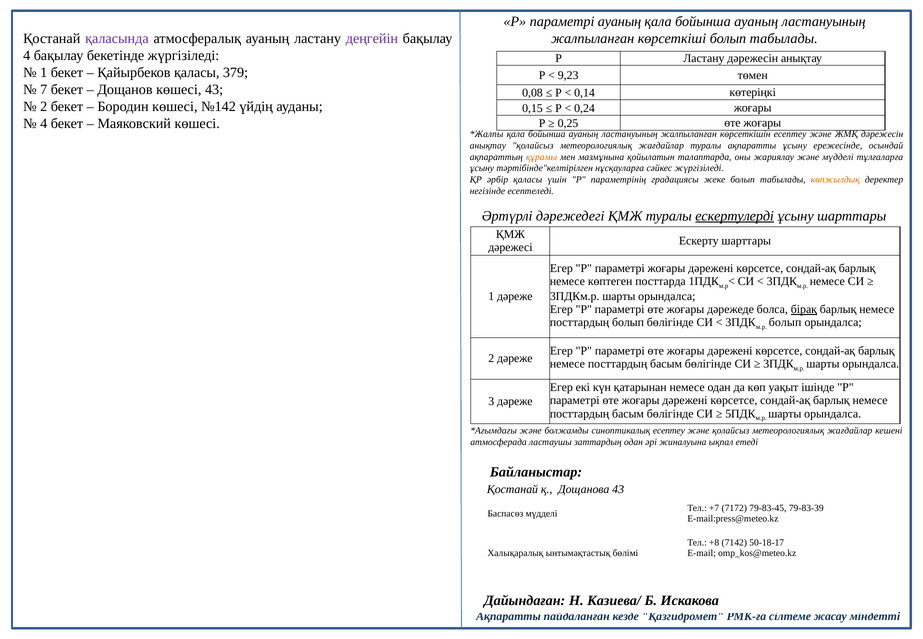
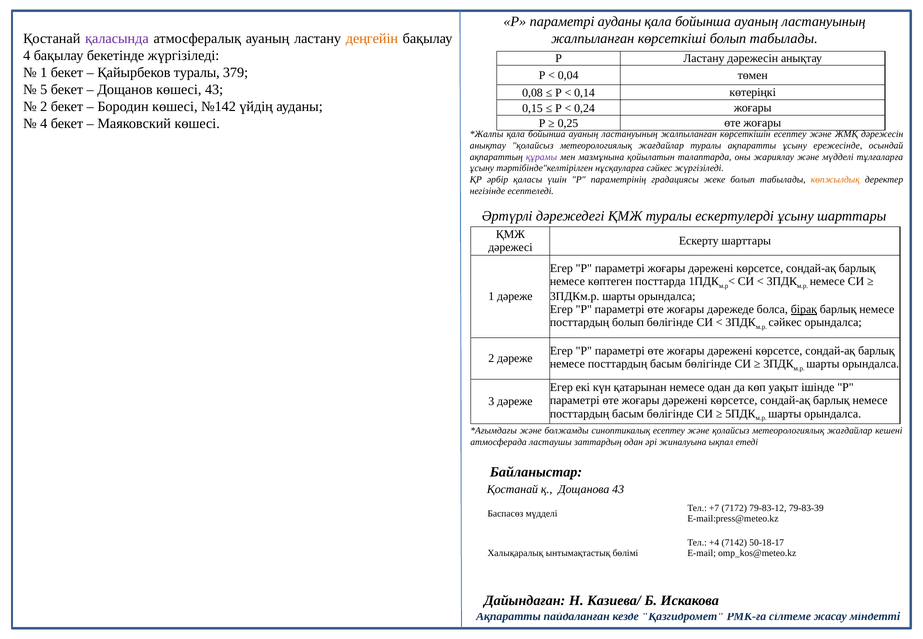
параметрі ауаның: ауаның -> ауданы
деңгейін colour: purple -> orange
Қайырбеков қаласы: қаласы -> туралы
9,23: 9,23 -> 0,04
7: 7 -> 5
құрамы colour: orange -> purple
ескертулерді underline: present -> none
болып at (785, 323): болып -> сәйкес
79-83-45: 79-83-45 -> 79-83-12
+8: +8 -> +4
